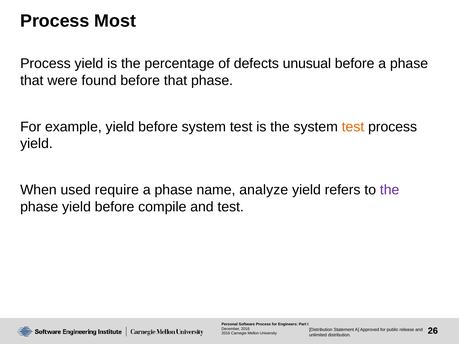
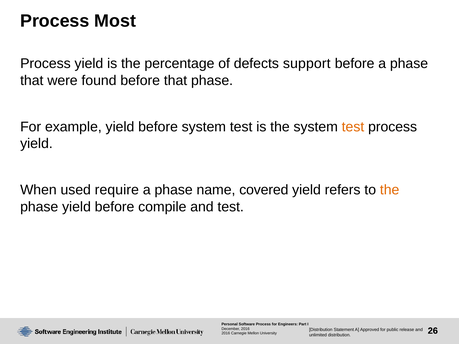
unusual: unusual -> support
analyze: analyze -> covered
the at (390, 190) colour: purple -> orange
